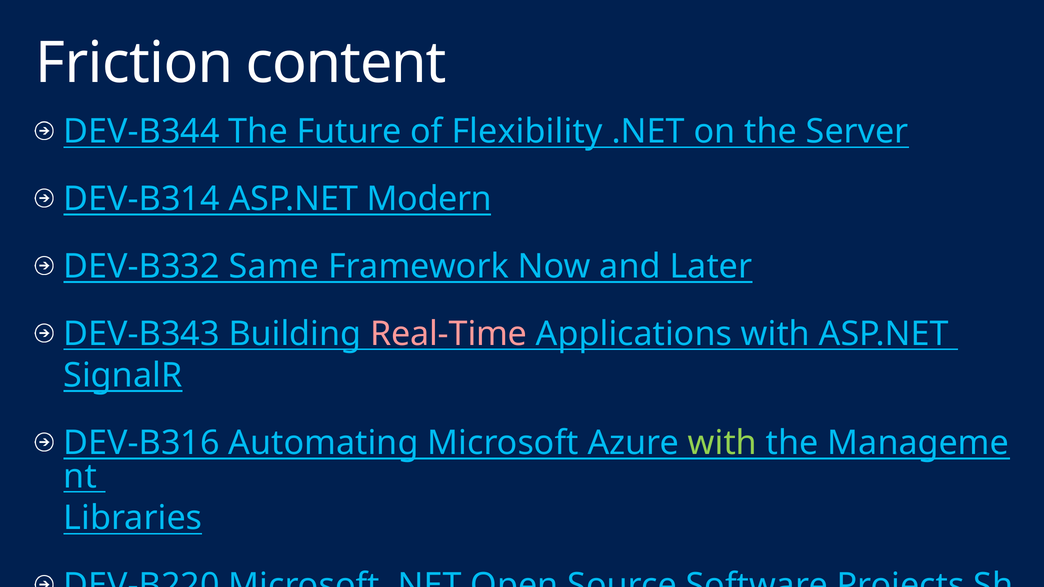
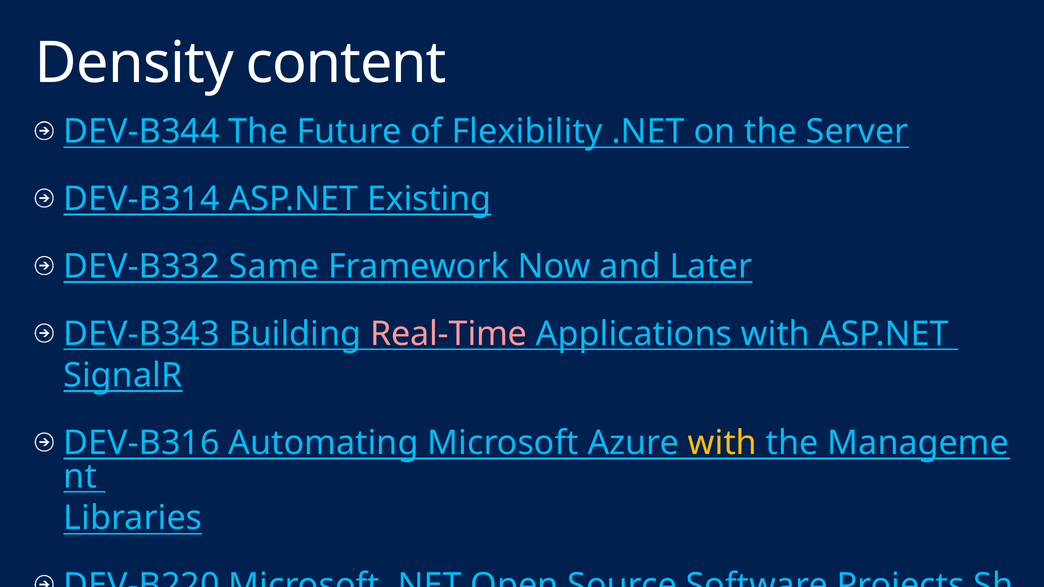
Friction: Friction -> Density
Modern: Modern -> Existing
with at (722, 443) colour: light green -> yellow
